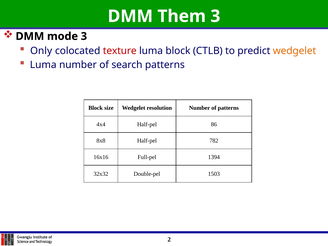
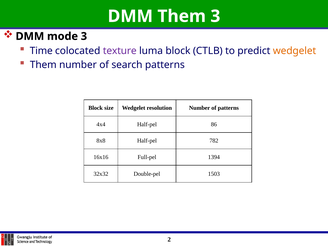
Only: Only -> Time
texture colour: red -> purple
Luma at (43, 65): Luma -> Them
